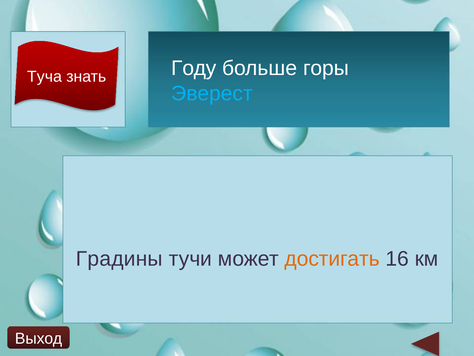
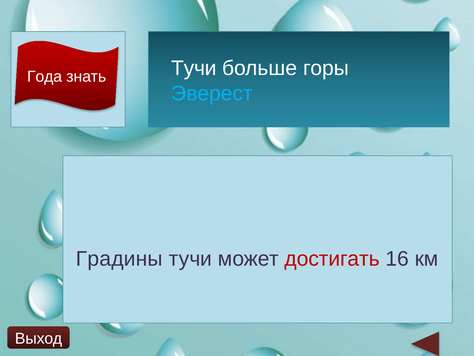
Году at (194, 68): Году -> Тучи
Туча: Туча -> Года
достигать colour: orange -> red
